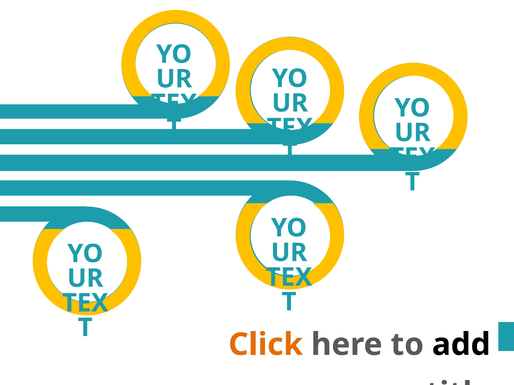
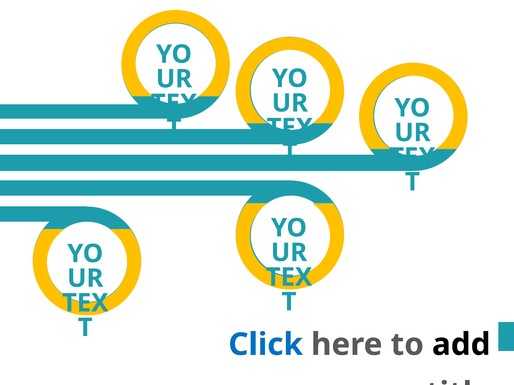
Click colour: orange -> blue
